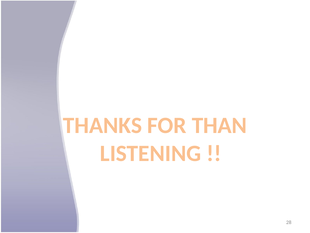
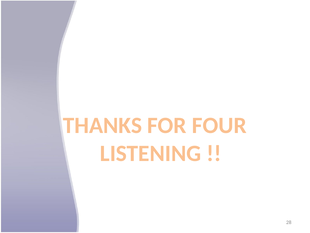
THAN: THAN -> FOUR
